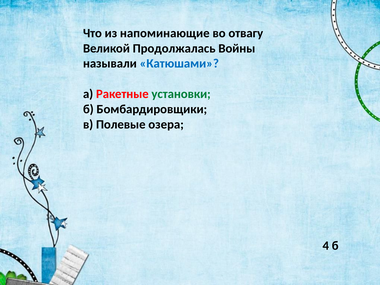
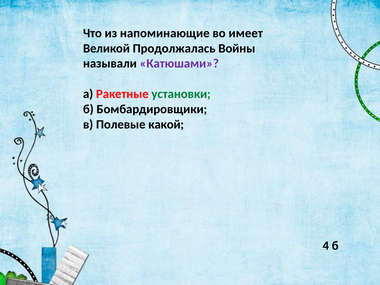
отвагу: отвагу -> имеет
Катюшами colour: blue -> purple
озера: озера -> какой
